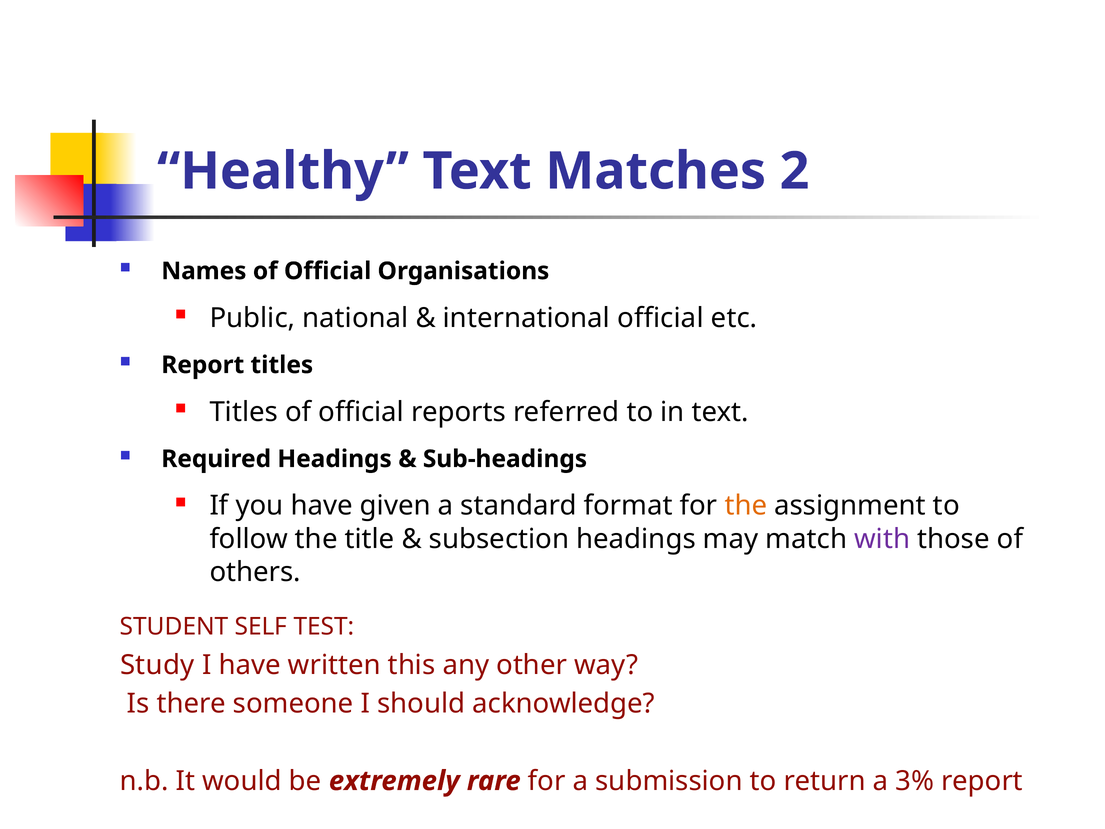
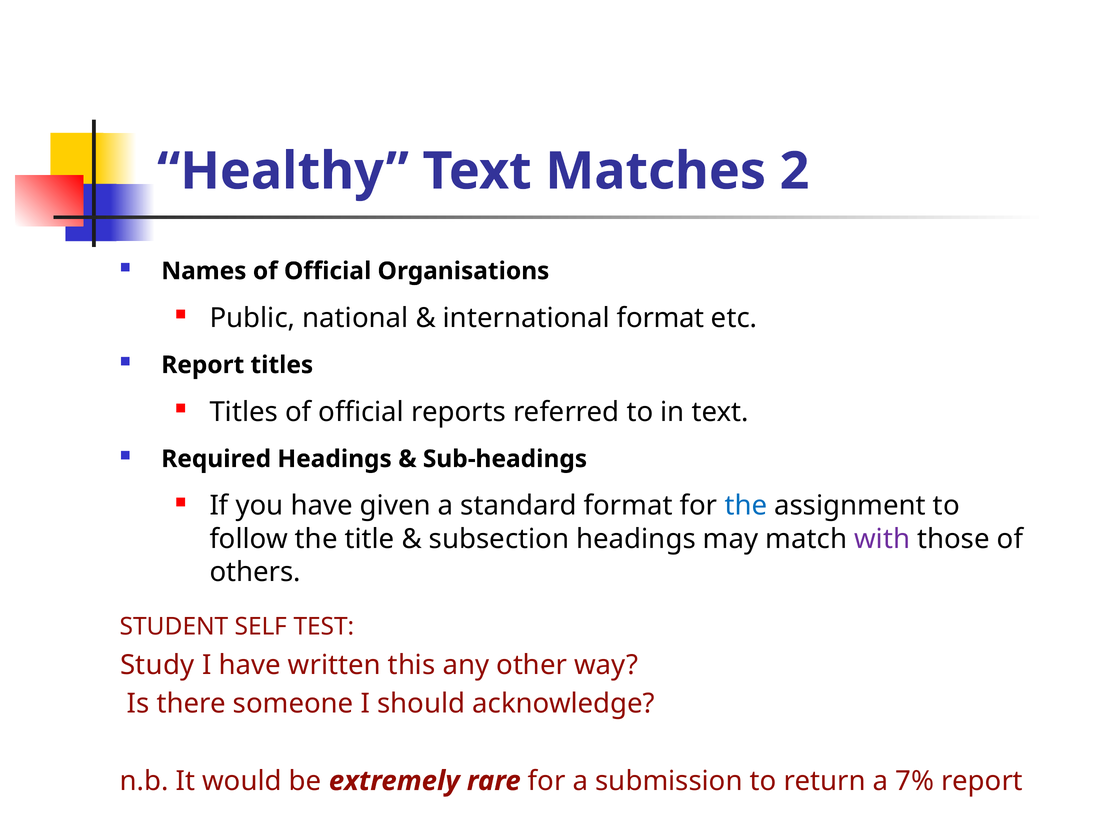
international official: official -> format
the at (746, 506) colour: orange -> blue
3%: 3% -> 7%
